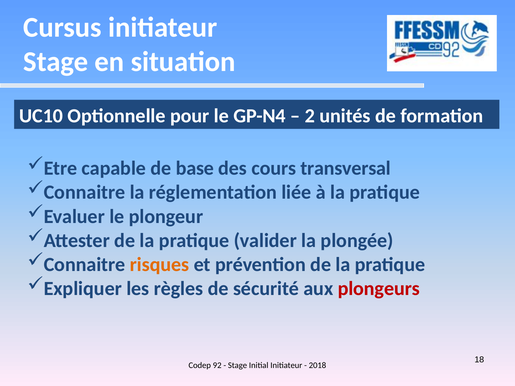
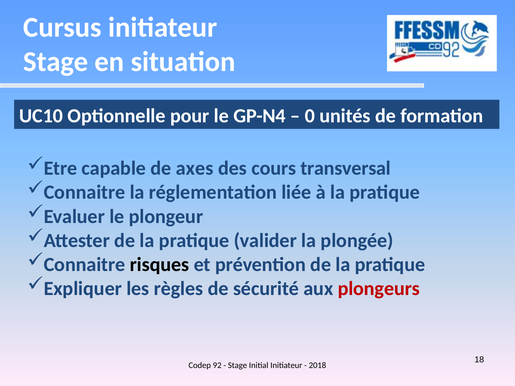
2: 2 -> 0
base: base -> axes
risques colour: orange -> black
